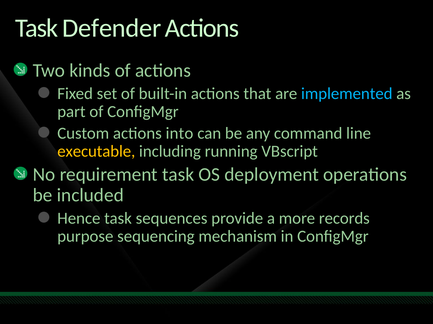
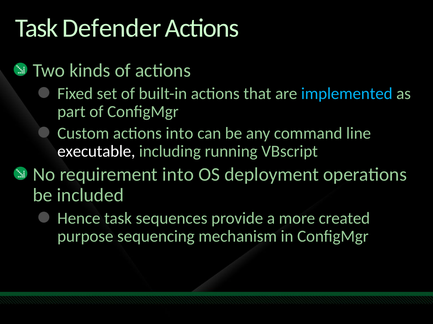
executable colour: yellow -> white
requirement task: task -> into
records: records -> created
